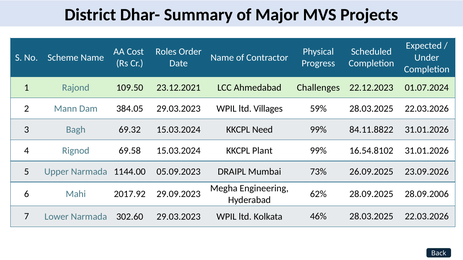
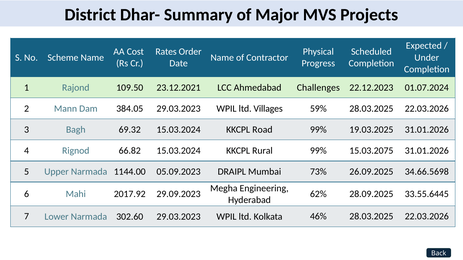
Roles: Roles -> Rates
Need: Need -> Road
84.11.8822: 84.11.8822 -> 19.03.2025
69.58: 69.58 -> 66.82
Plant: Plant -> Rural
16.54.8102: 16.54.8102 -> 15.03.2075
23.09.2026: 23.09.2026 -> 34.66.5698
28.09.2006: 28.09.2006 -> 33.55.6445
